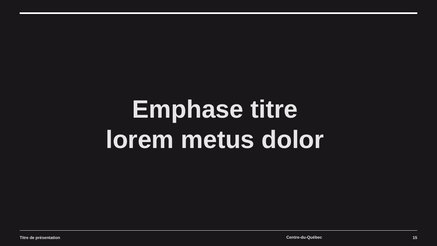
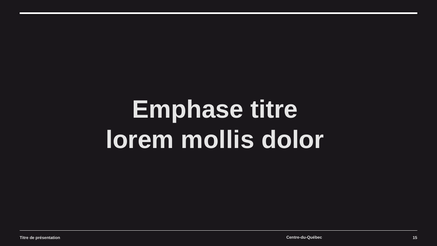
metus: metus -> mollis
